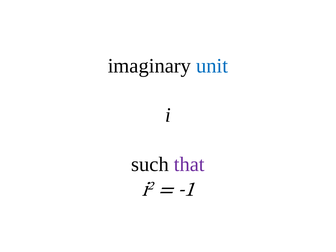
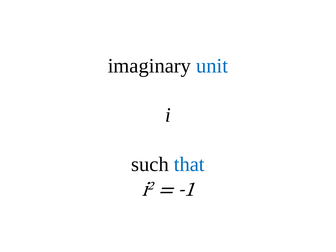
that colour: purple -> blue
